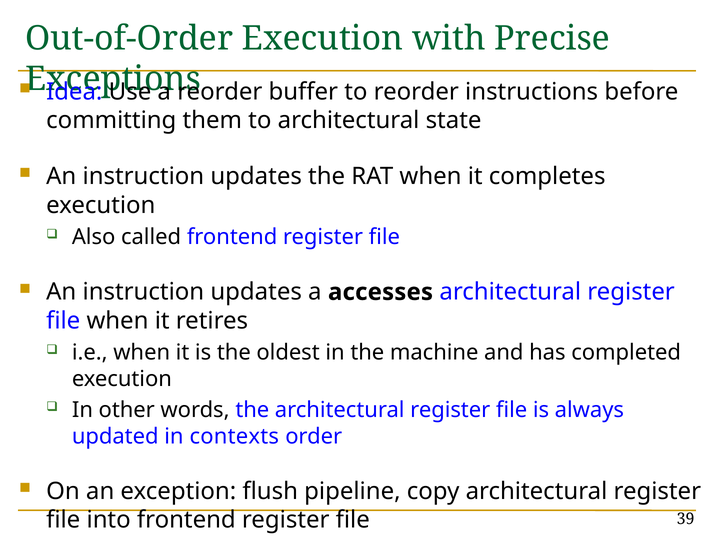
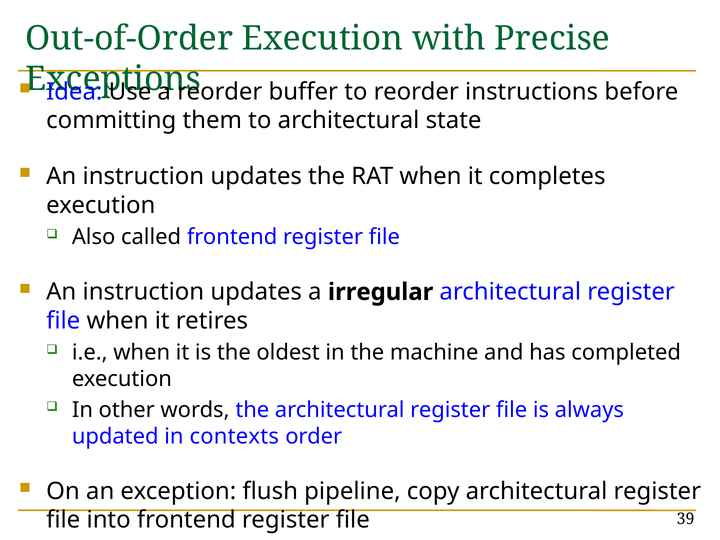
accesses: accesses -> irregular
